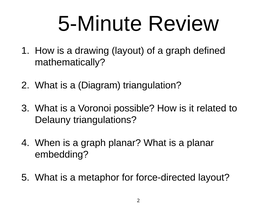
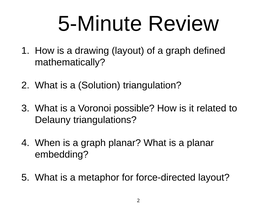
Diagram: Diagram -> Solution
